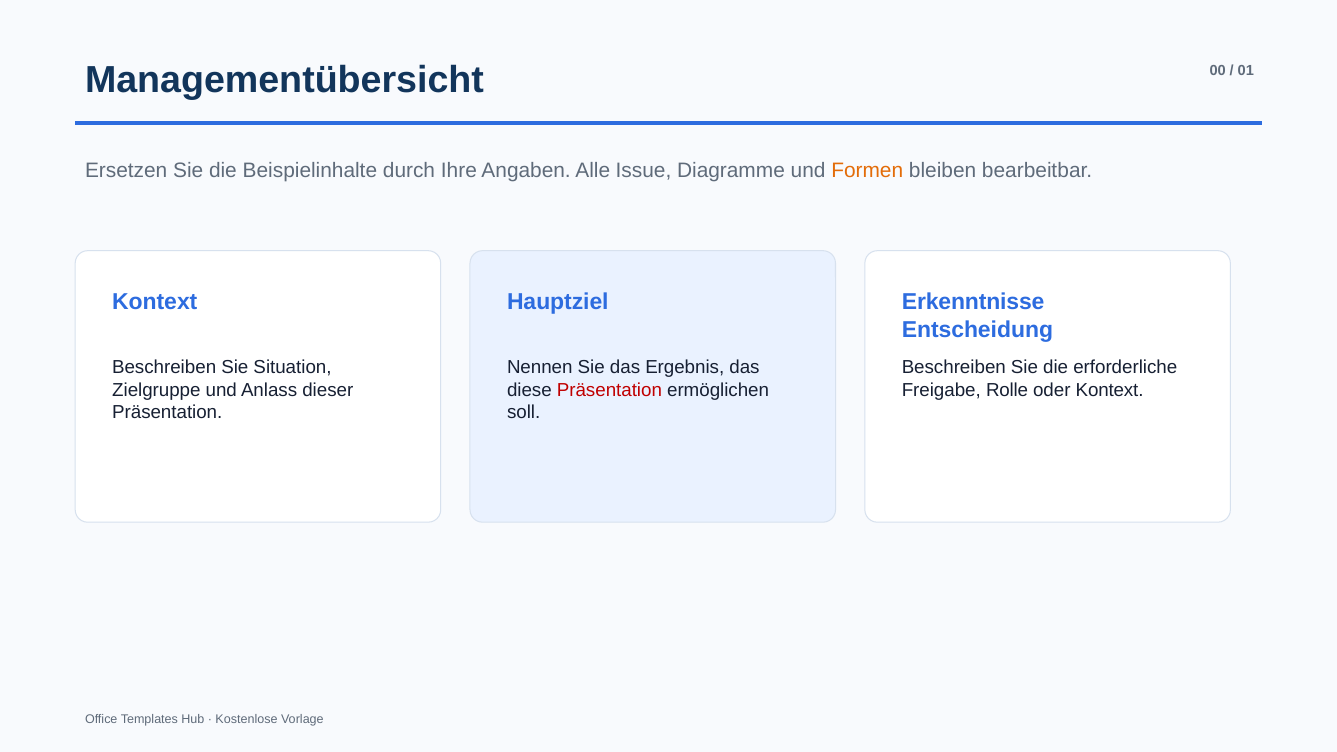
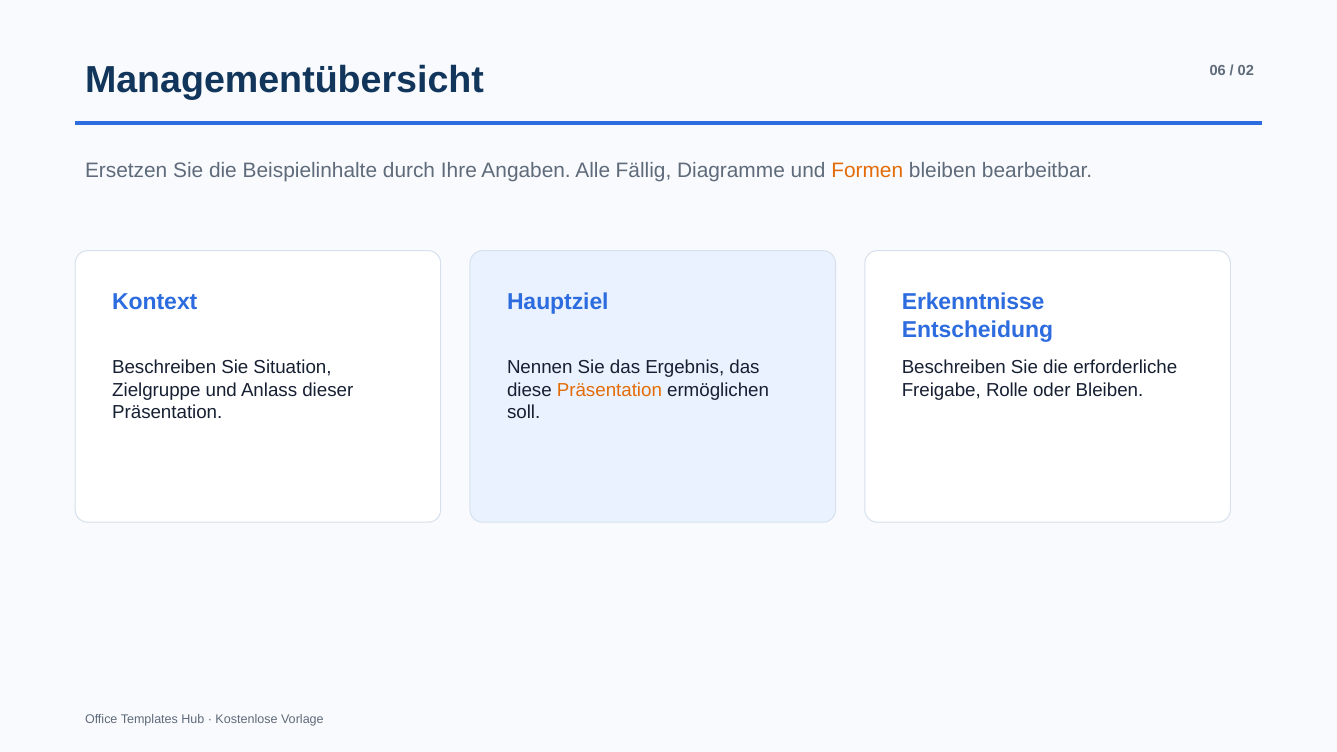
00: 00 -> 06
01: 01 -> 02
Issue: Issue -> Fällig
Präsentation at (609, 390) colour: red -> orange
oder Kontext: Kontext -> Bleiben
